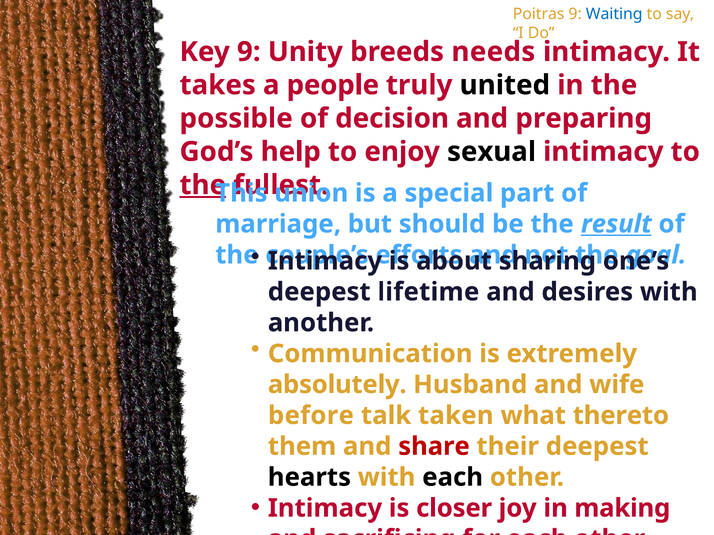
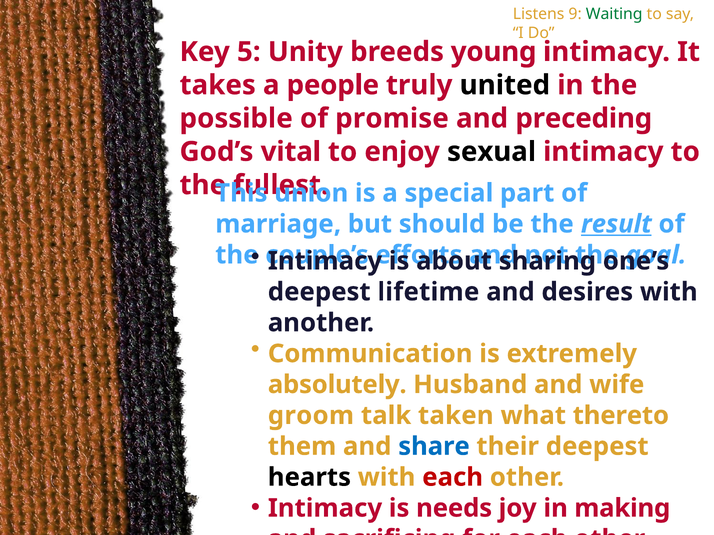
Poitras: Poitras -> Listens
Waiting colour: blue -> green
Key 9: 9 -> 5
needs: needs -> young
decision: decision -> promise
preparing: preparing -> preceding
help: help -> vital
the at (203, 185) underline: present -> none
before: before -> groom
share colour: red -> blue
each at (453, 478) colour: black -> red
closer: closer -> needs
